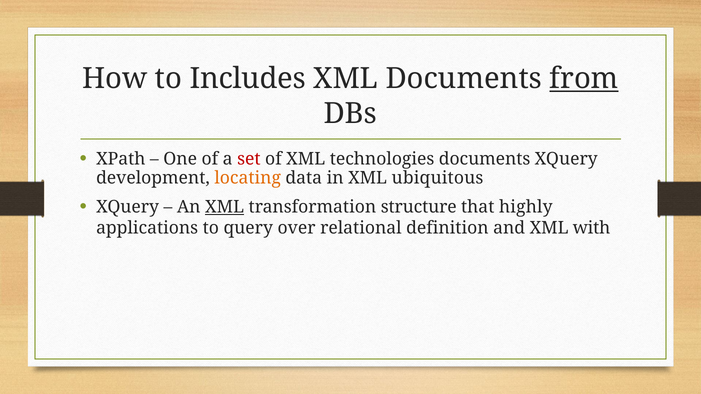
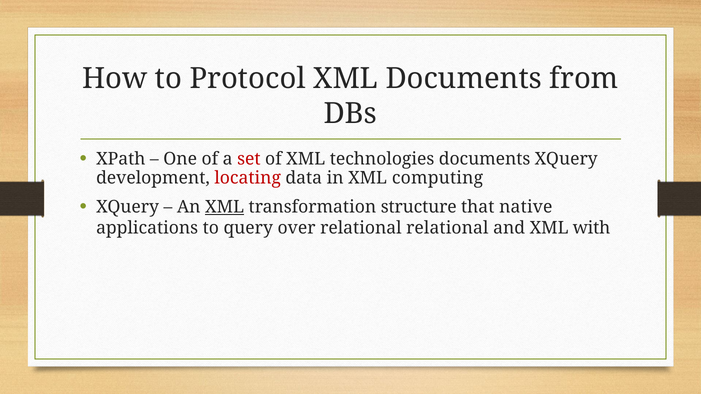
Includes: Includes -> Protocol
from underline: present -> none
locating colour: orange -> red
ubiquitous: ubiquitous -> computing
highly: highly -> native
relational definition: definition -> relational
